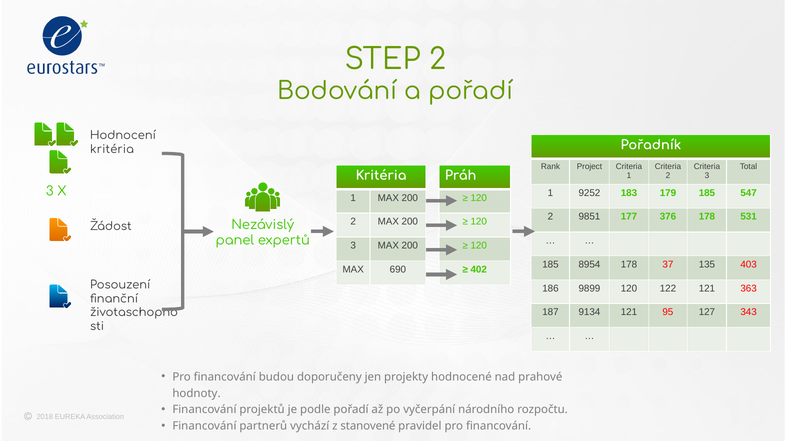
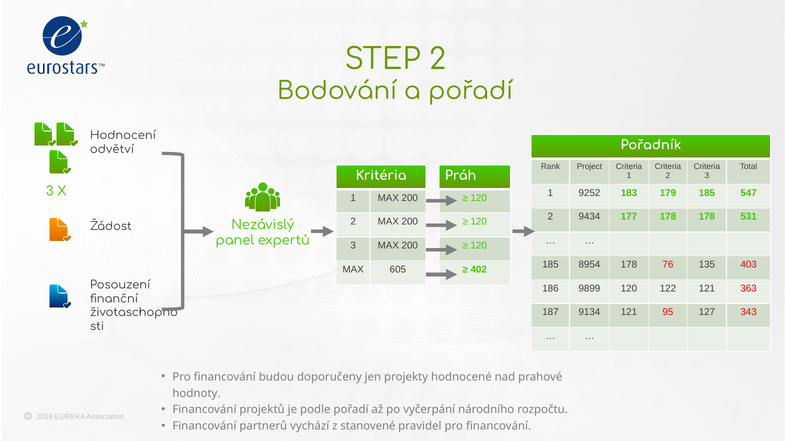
kritéria at (112, 150): kritéria -> odvětví
9851: 9851 -> 9434
177 376: 376 -> 178
37: 37 -> 76
690: 690 -> 605
